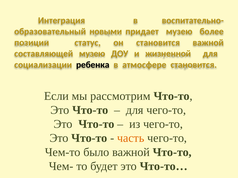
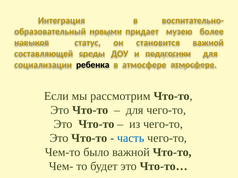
позиции: позиции -> навыков
составляющей музею: музею -> среды
жизненной: жизненной -> педагогики
атмосфере становится: становится -> атмосфере
часть colour: orange -> blue
